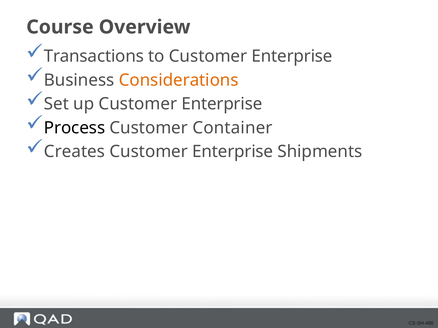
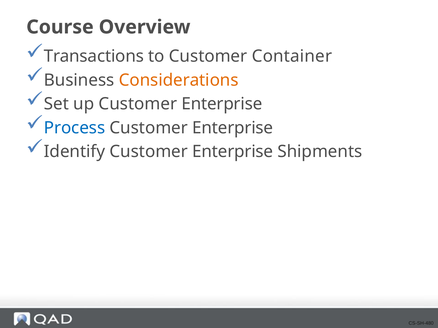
to Customer Enterprise: Enterprise -> Container
Process colour: black -> blue
Container at (233, 128): Container -> Enterprise
Creates: Creates -> Identify
